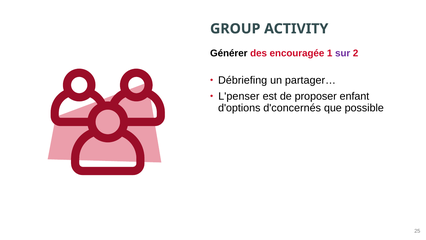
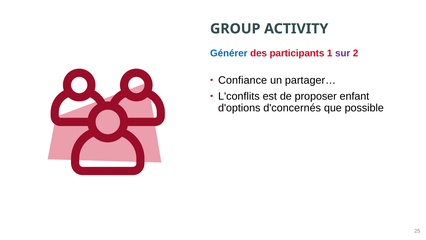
Générer colour: black -> blue
encouragée: encouragée -> participants
Débriefing: Débriefing -> Confiance
L'penser: L'penser -> L'conflits
